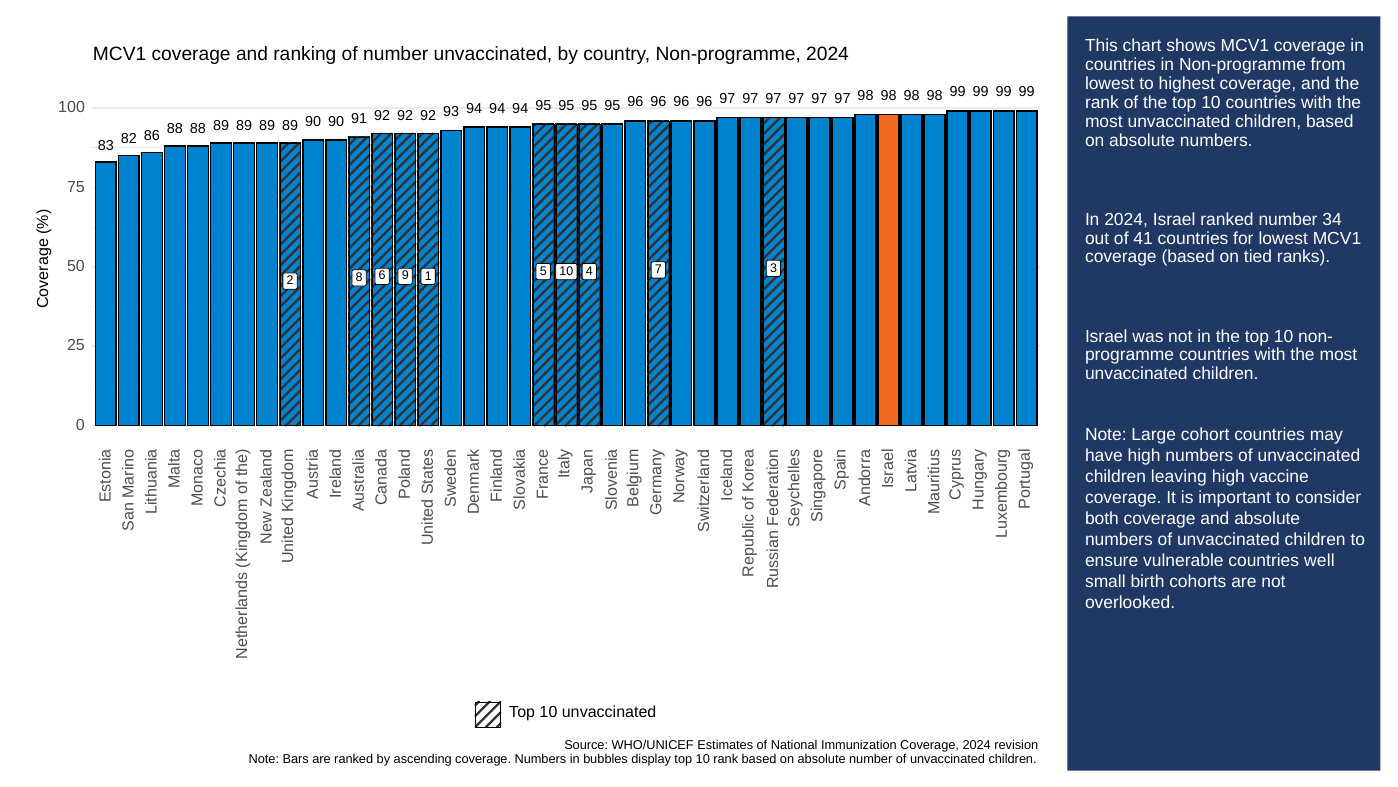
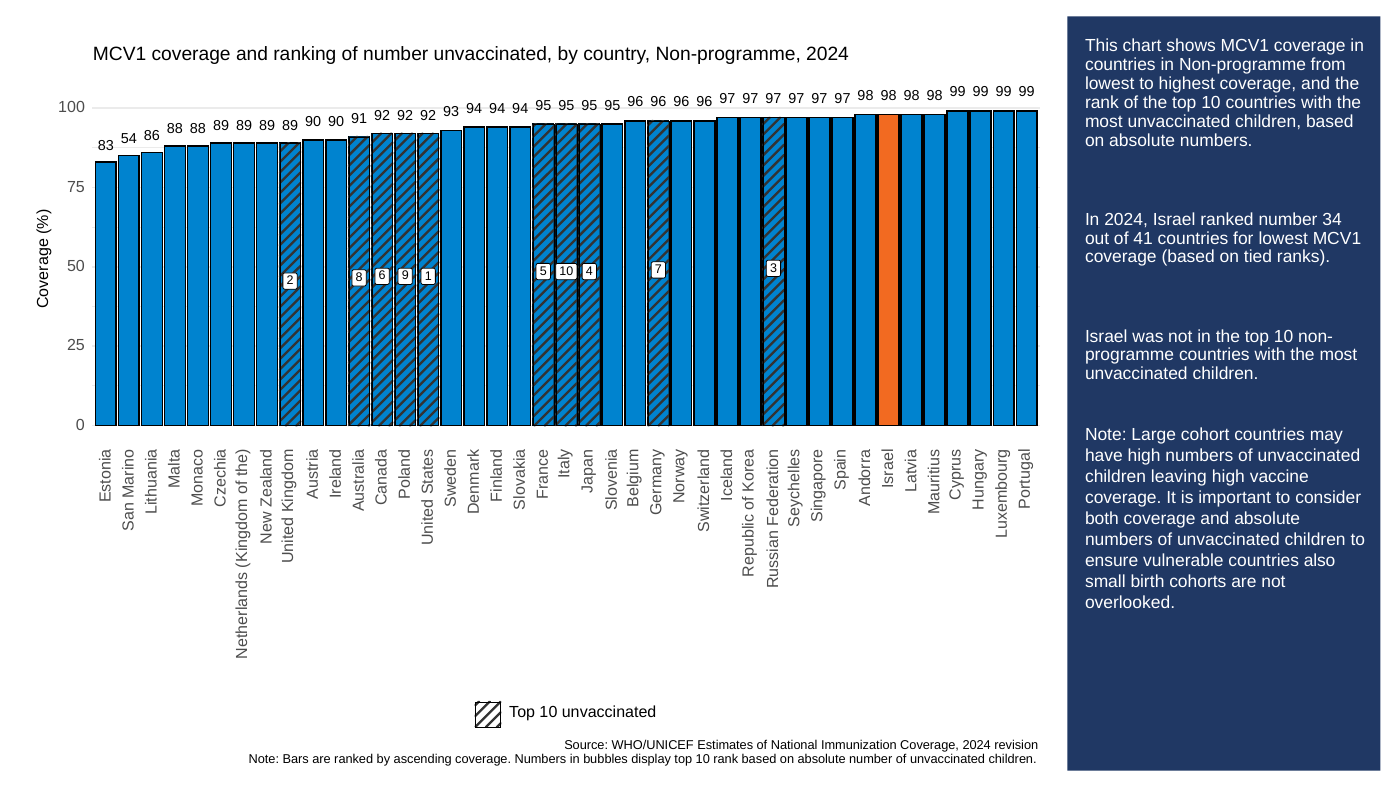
82: 82 -> 54
well: well -> also
